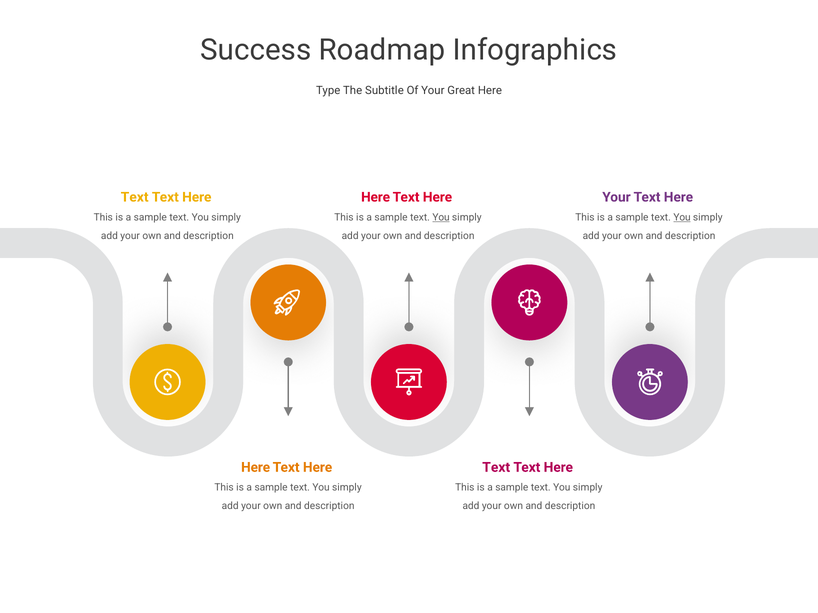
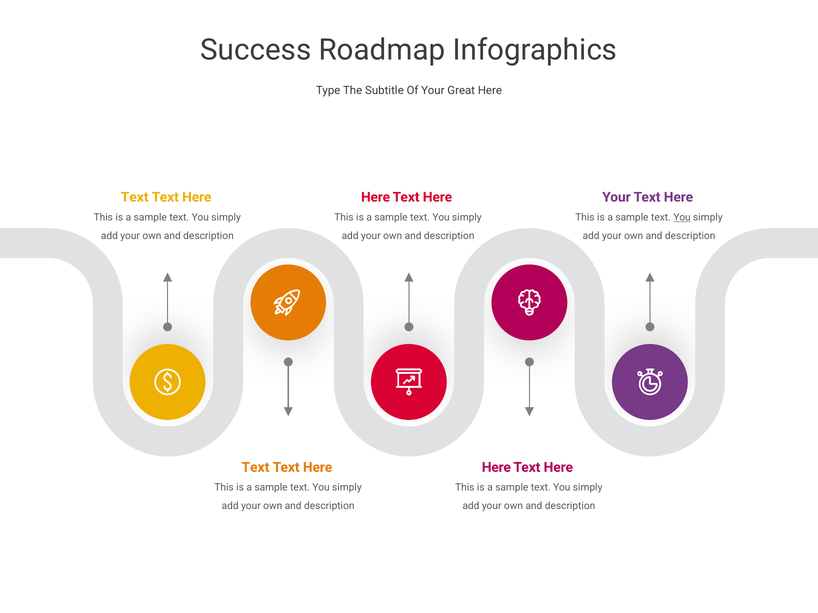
You at (441, 218) underline: present -> none
Here at (256, 468): Here -> Text
Text at (496, 468): Text -> Here
